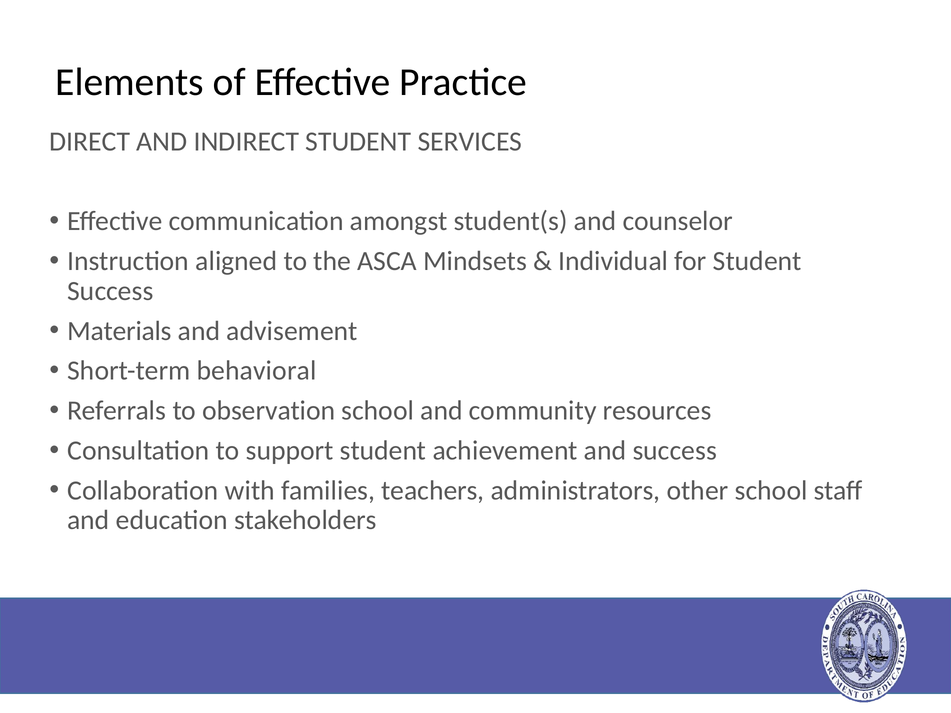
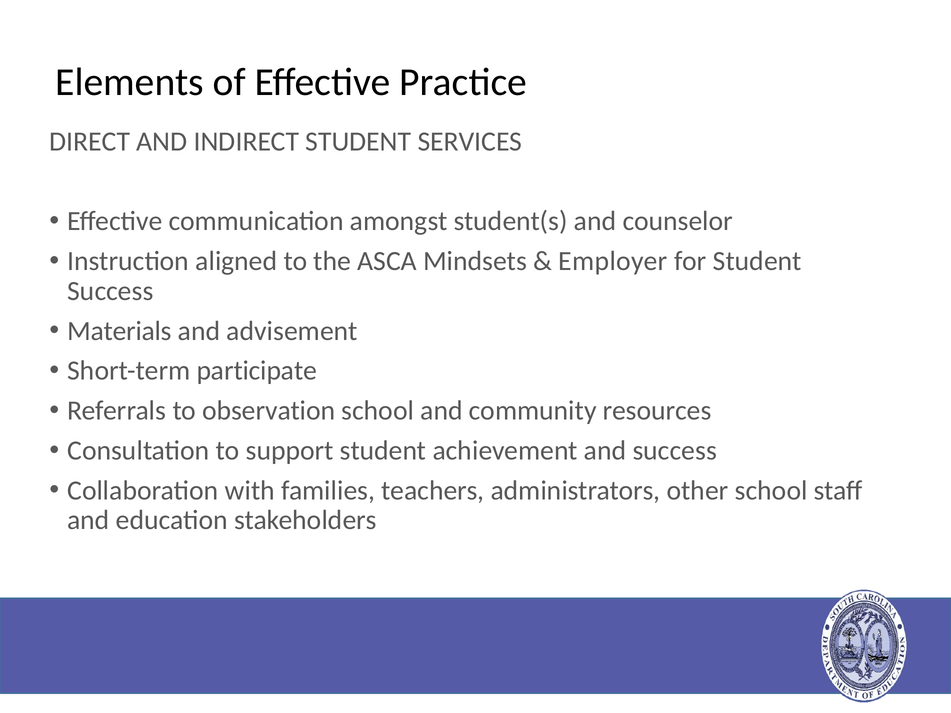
Individual: Individual -> Employer
behavioral: behavioral -> participate
